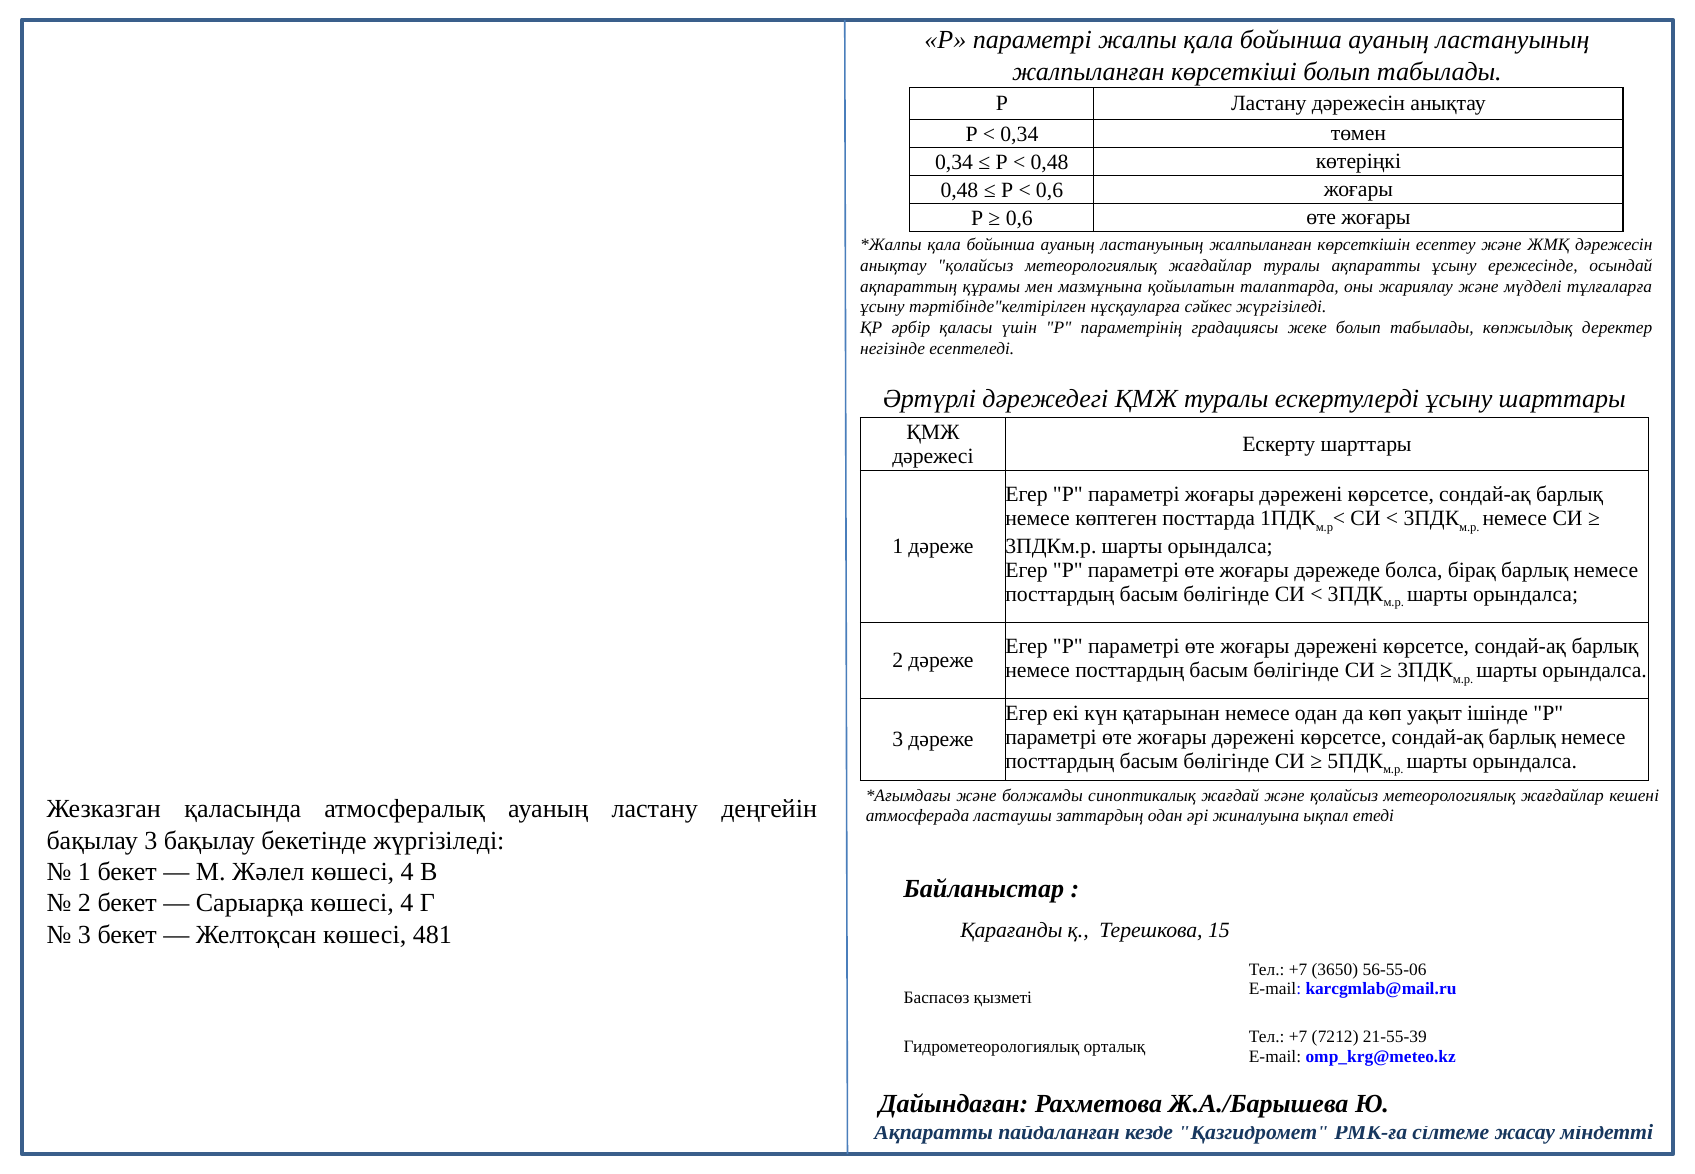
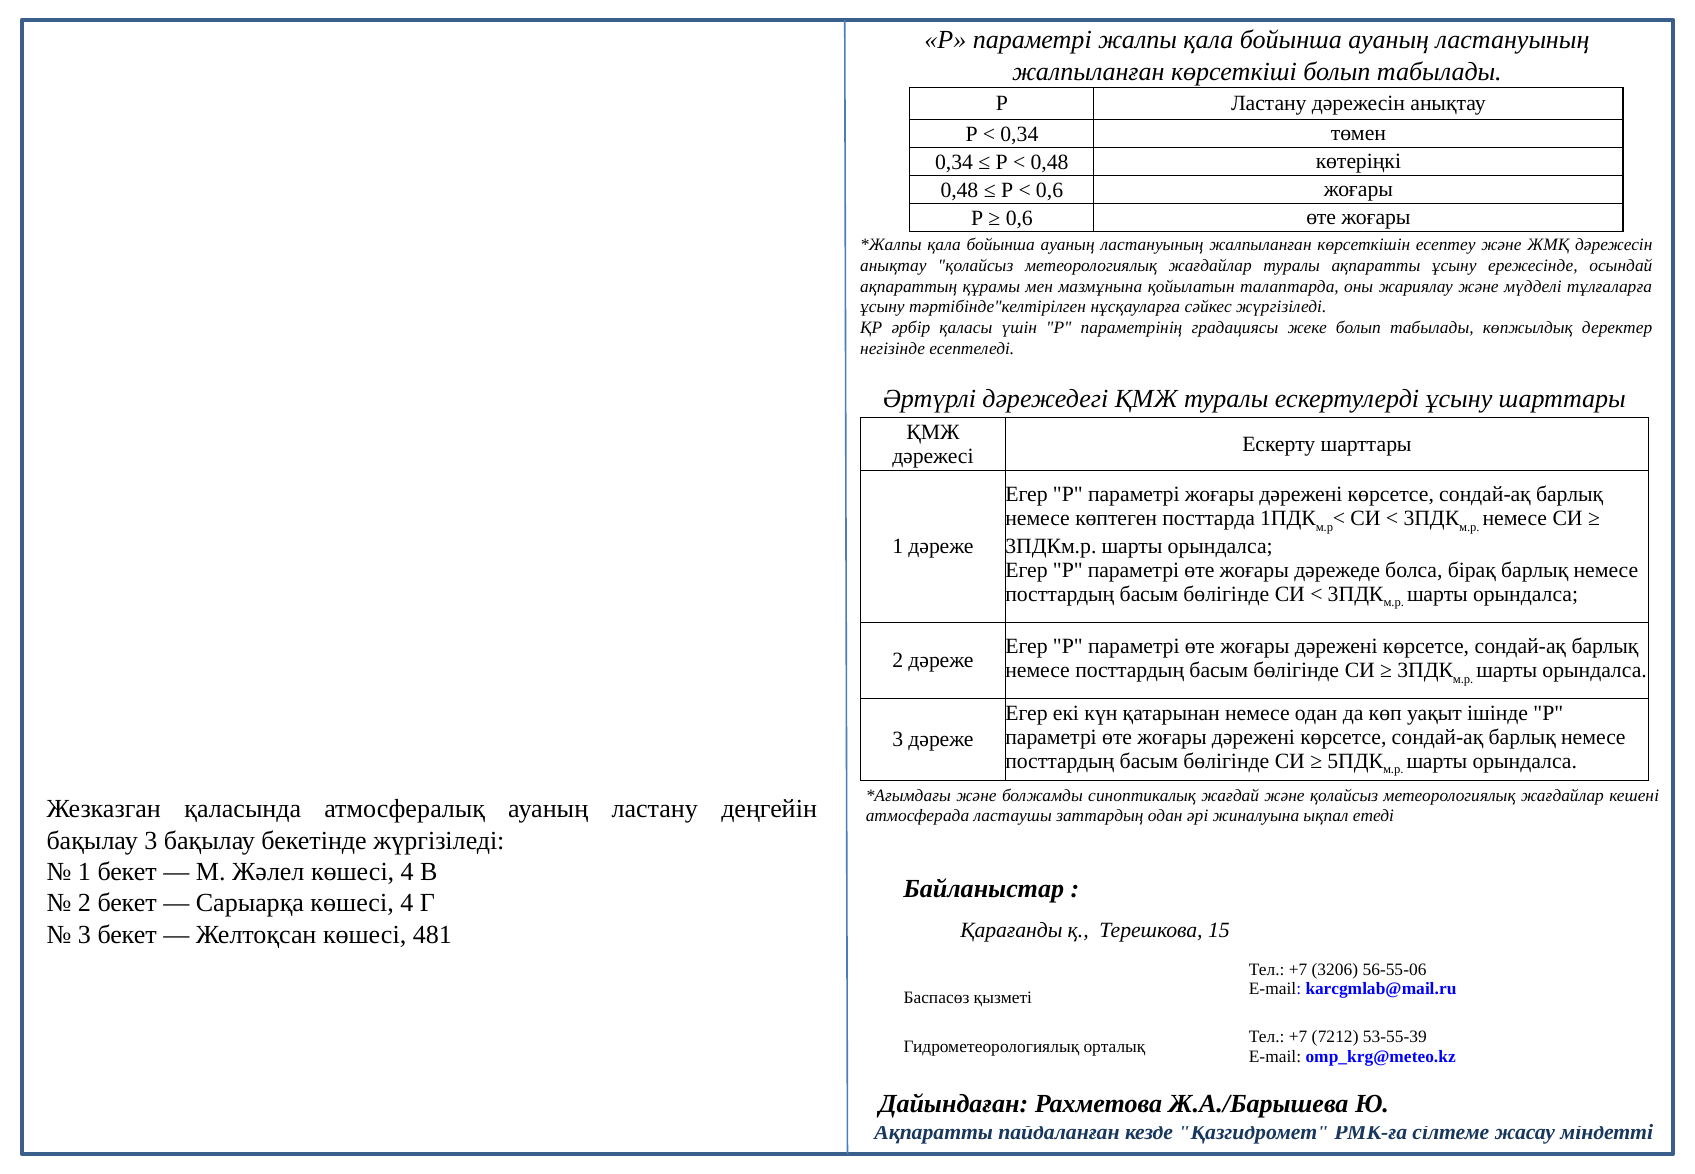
3650: 3650 -> 3206
21-55-39: 21-55-39 -> 53-55-39
